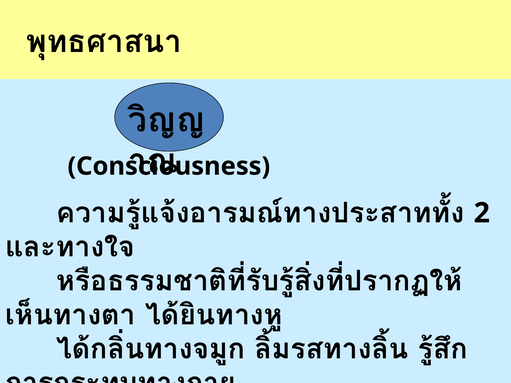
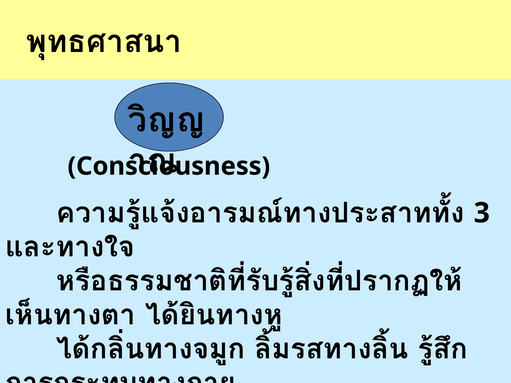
2: 2 -> 3
